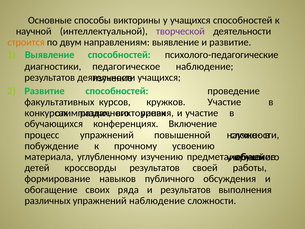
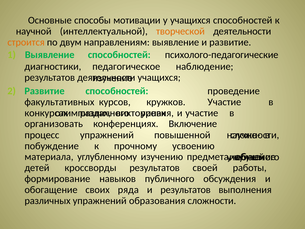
викторины: викторины -> мотивации
творческой colour: purple -> orange
обучающихся: обучающихся -> организовать
упражнений наблюдение: наблюдение -> образования
